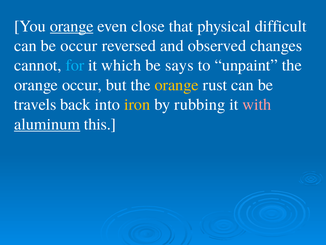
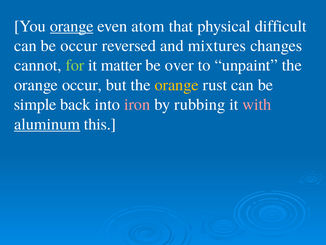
close: close -> atom
observed: observed -> mixtures
for colour: light blue -> light green
which: which -> matter
says: says -> over
travels: travels -> simple
iron colour: yellow -> pink
